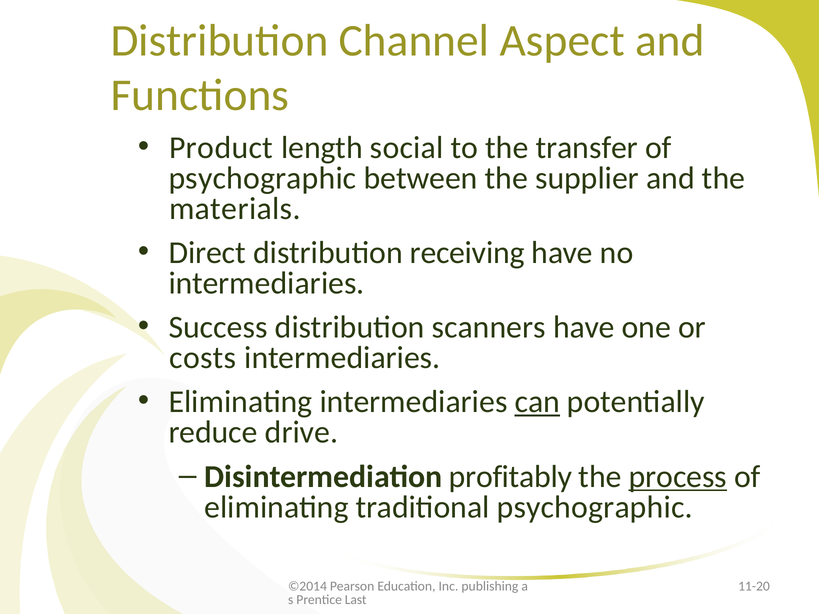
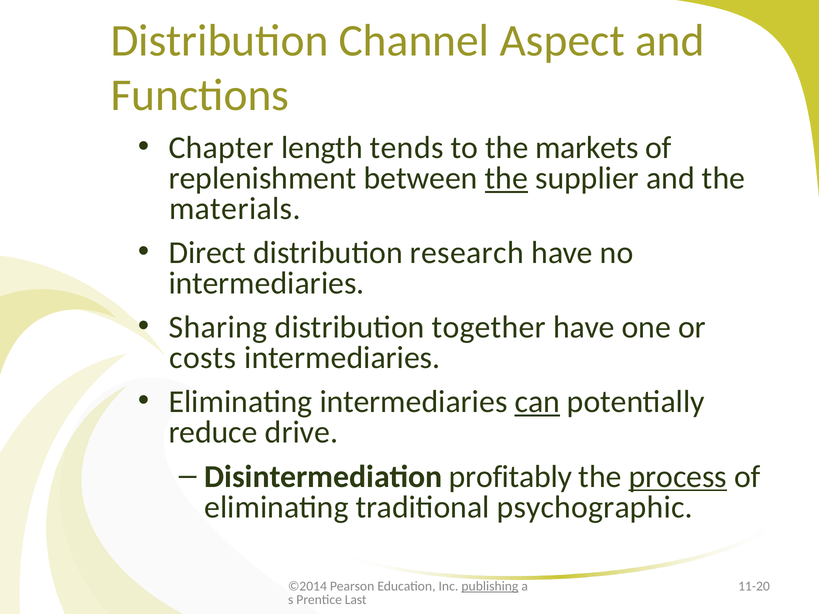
Product: Product -> Chapter
social: social -> tends
transfer: transfer -> markets
psychographic at (262, 178): psychographic -> replenishment
the at (506, 178) underline: none -> present
receiving: receiving -> research
Success: Success -> Sharing
scanners: scanners -> together
publishing underline: none -> present
